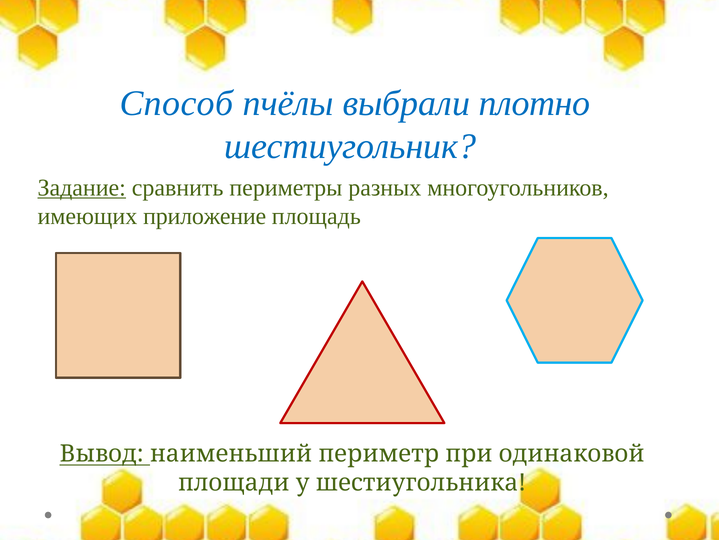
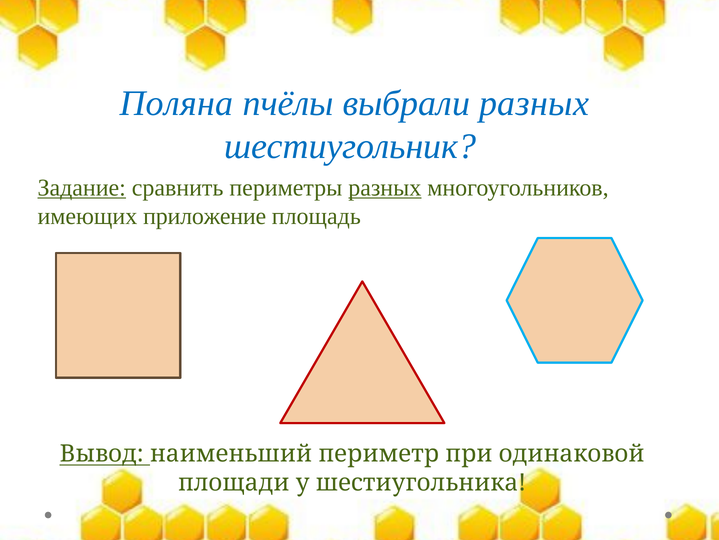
Способ: Способ -> Поляна
выбрали плотно: плотно -> разных
разных at (385, 187) underline: none -> present
